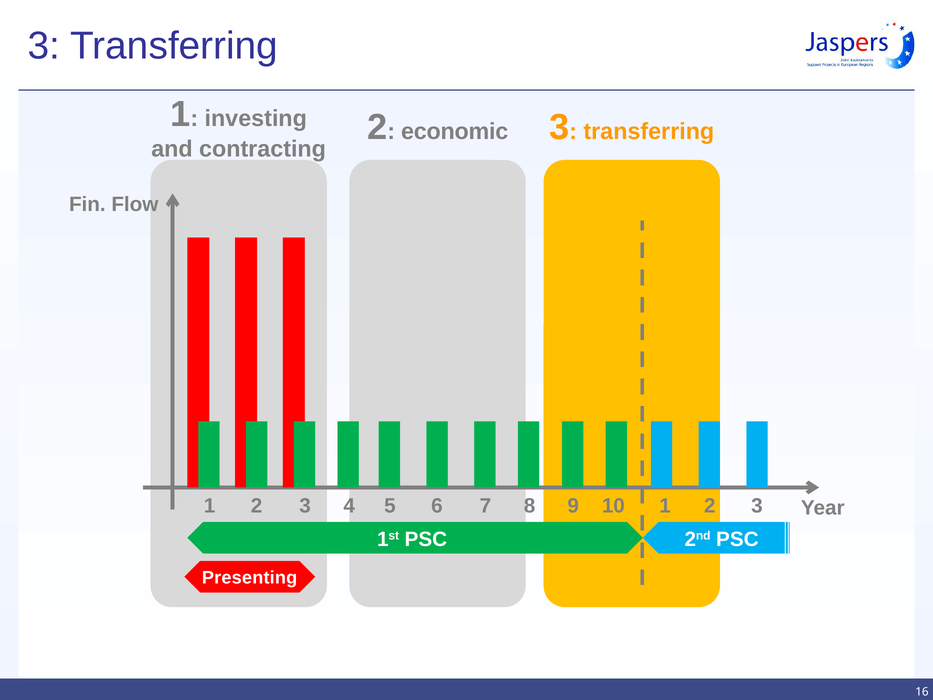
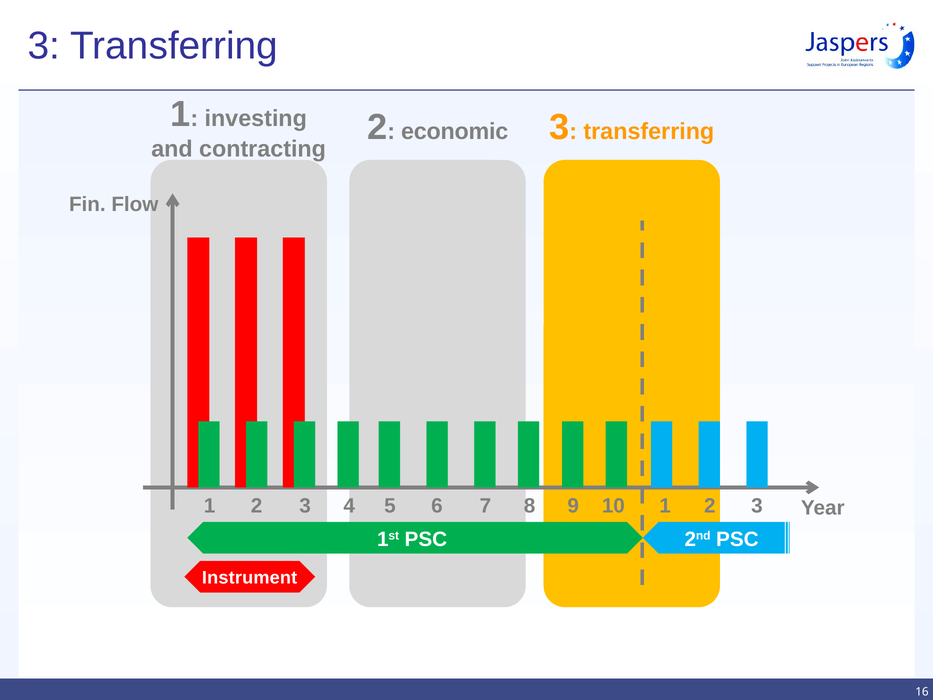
Presenting: Presenting -> Instrument
